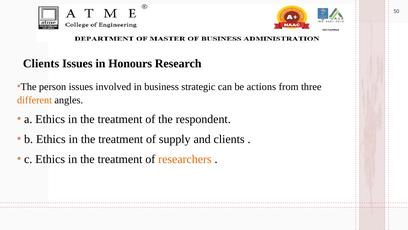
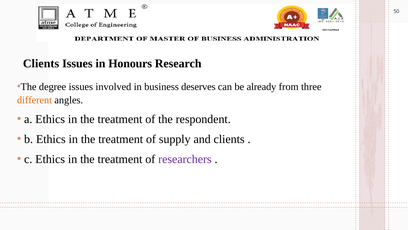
person: person -> degree
strategic: strategic -> deserves
actions: actions -> already
researchers colour: orange -> purple
